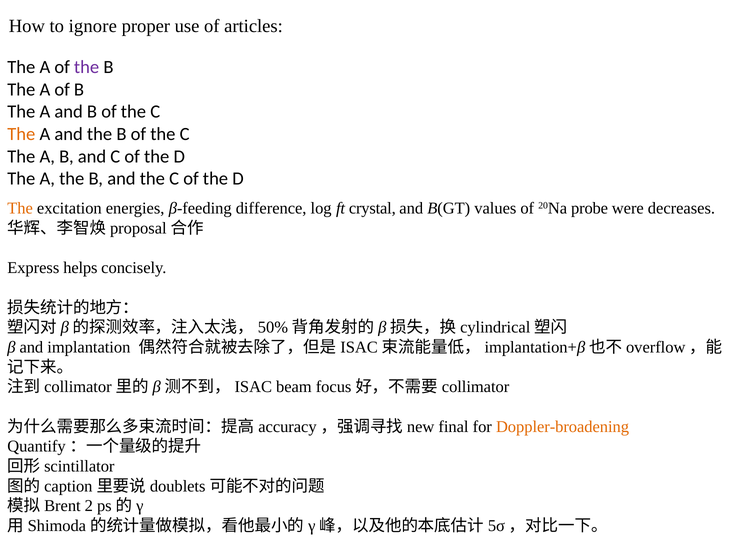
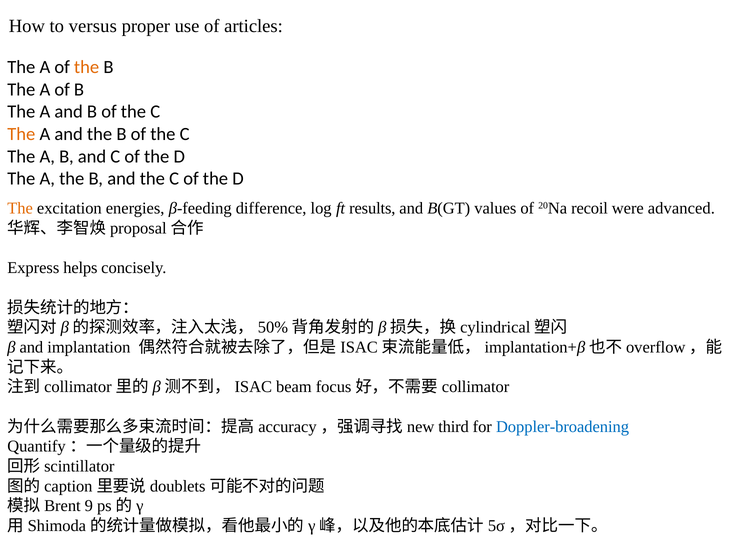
ignore: ignore -> versus
the at (87, 67) colour: purple -> orange
crystal: crystal -> results
probe: probe -> recoil
decreases: decreases -> advanced
final: final -> third
Doppler-broadening colour: orange -> blue
2: 2 -> 9
